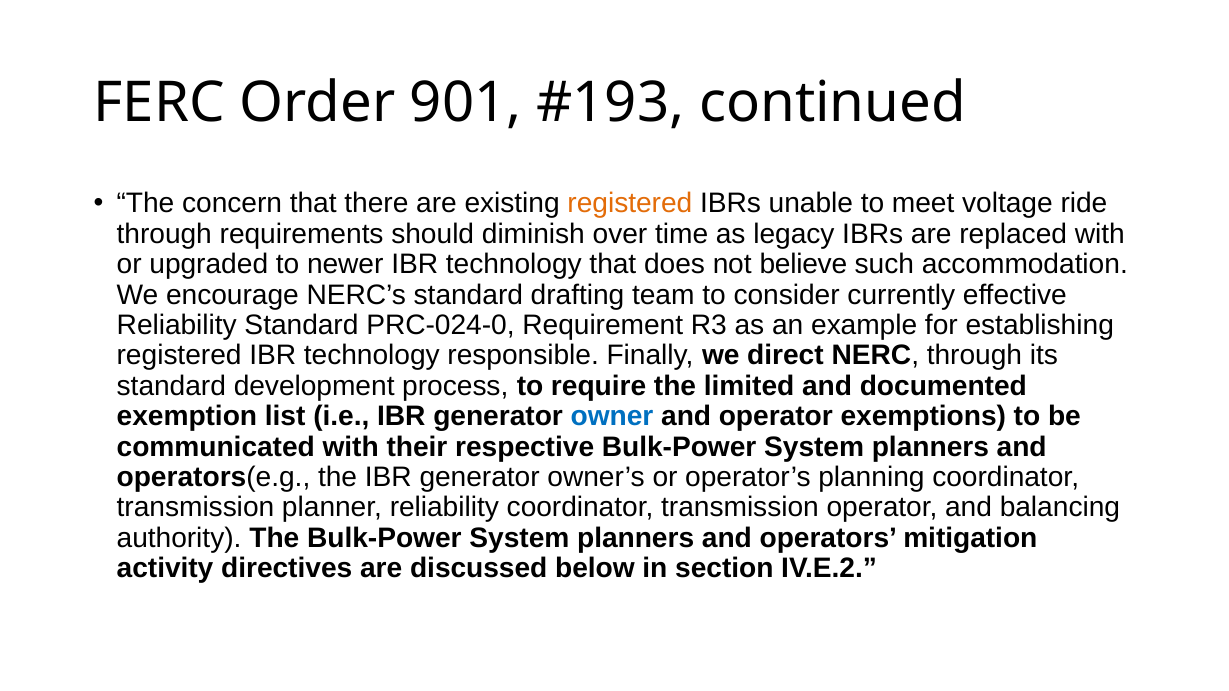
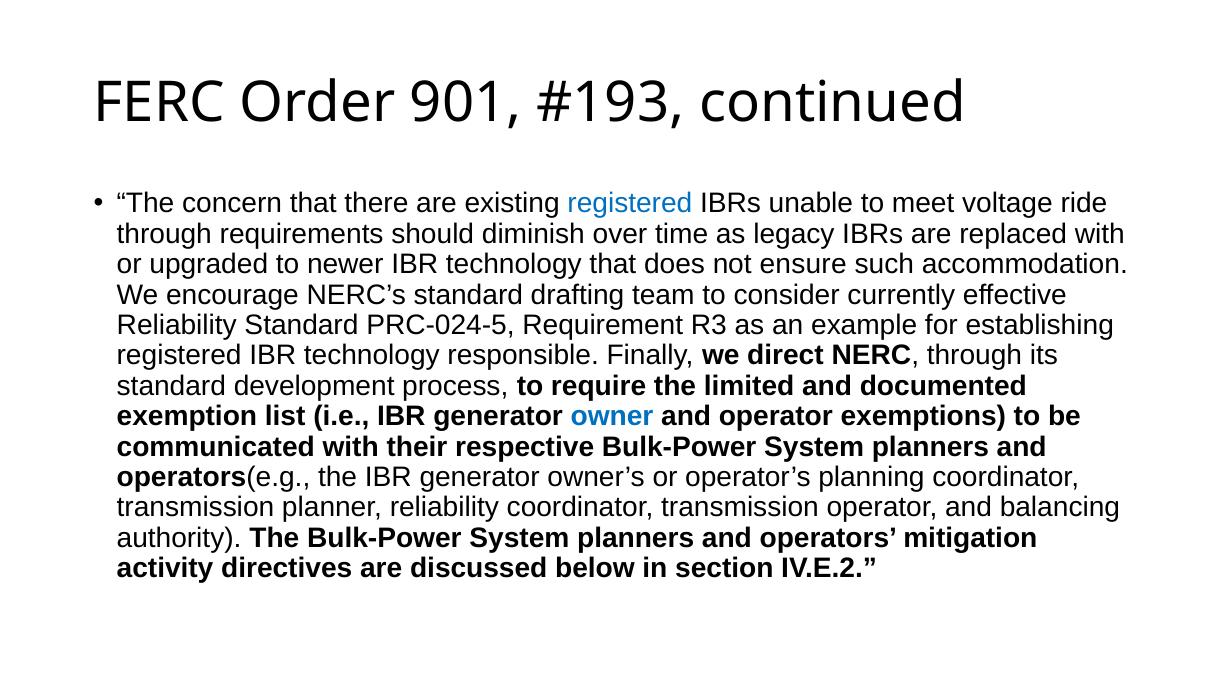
registered at (630, 204) colour: orange -> blue
believe: believe -> ensure
PRC-024-0: PRC-024-0 -> PRC-024-5
